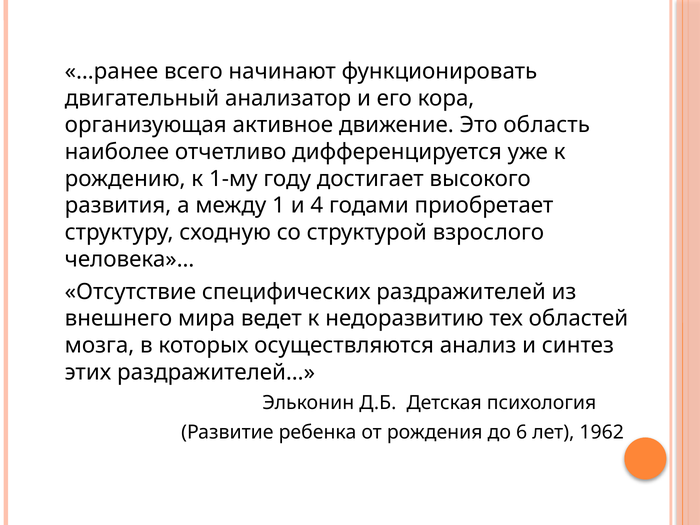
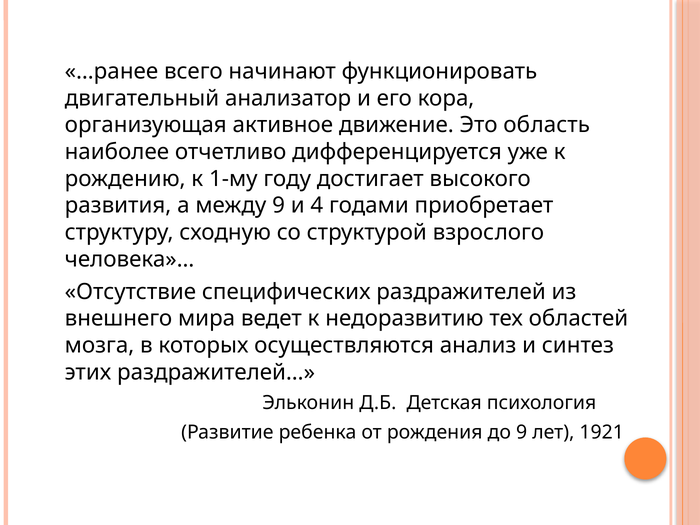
между 1: 1 -> 9
до 6: 6 -> 9
1962: 1962 -> 1921
